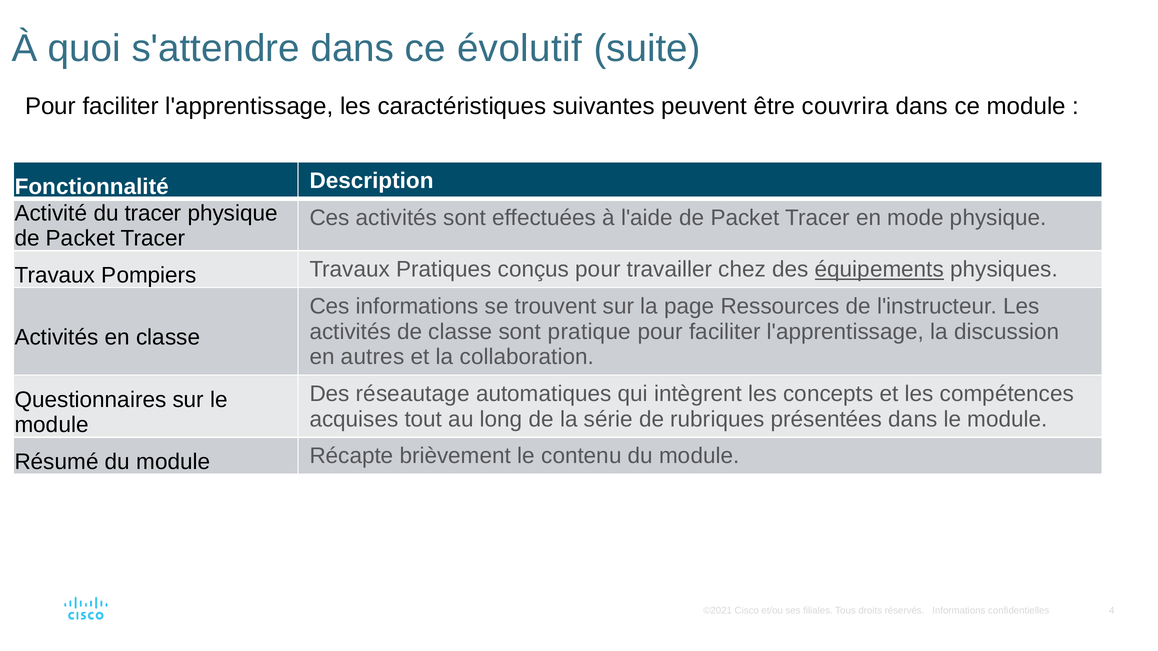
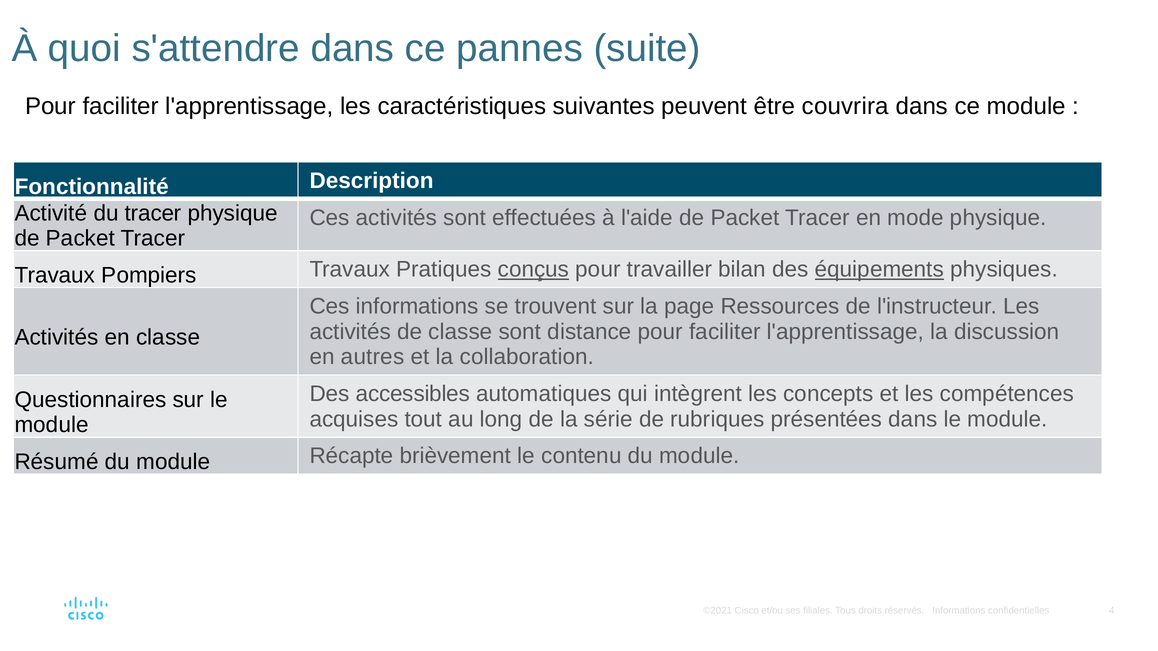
évolutif: évolutif -> pannes
conçus underline: none -> present
chez: chez -> bilan
pratique: pratique -> distance
réseautage: réseautage -> accessibles
